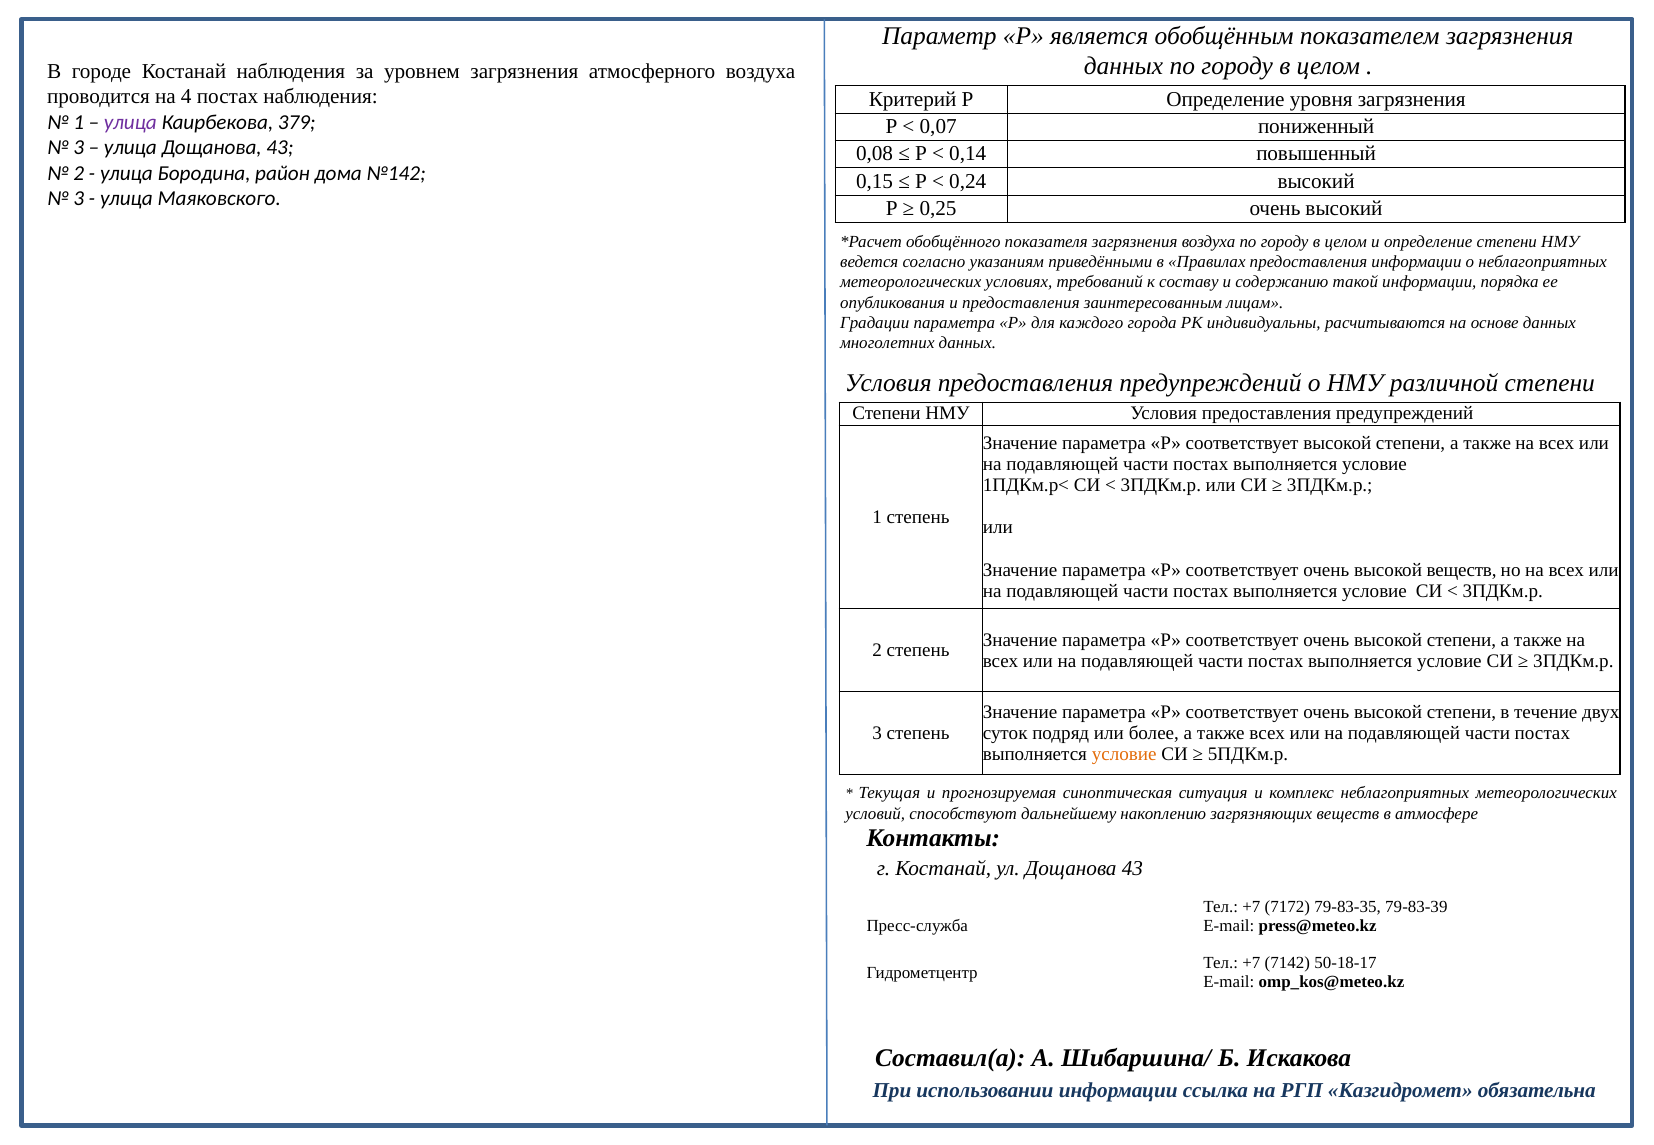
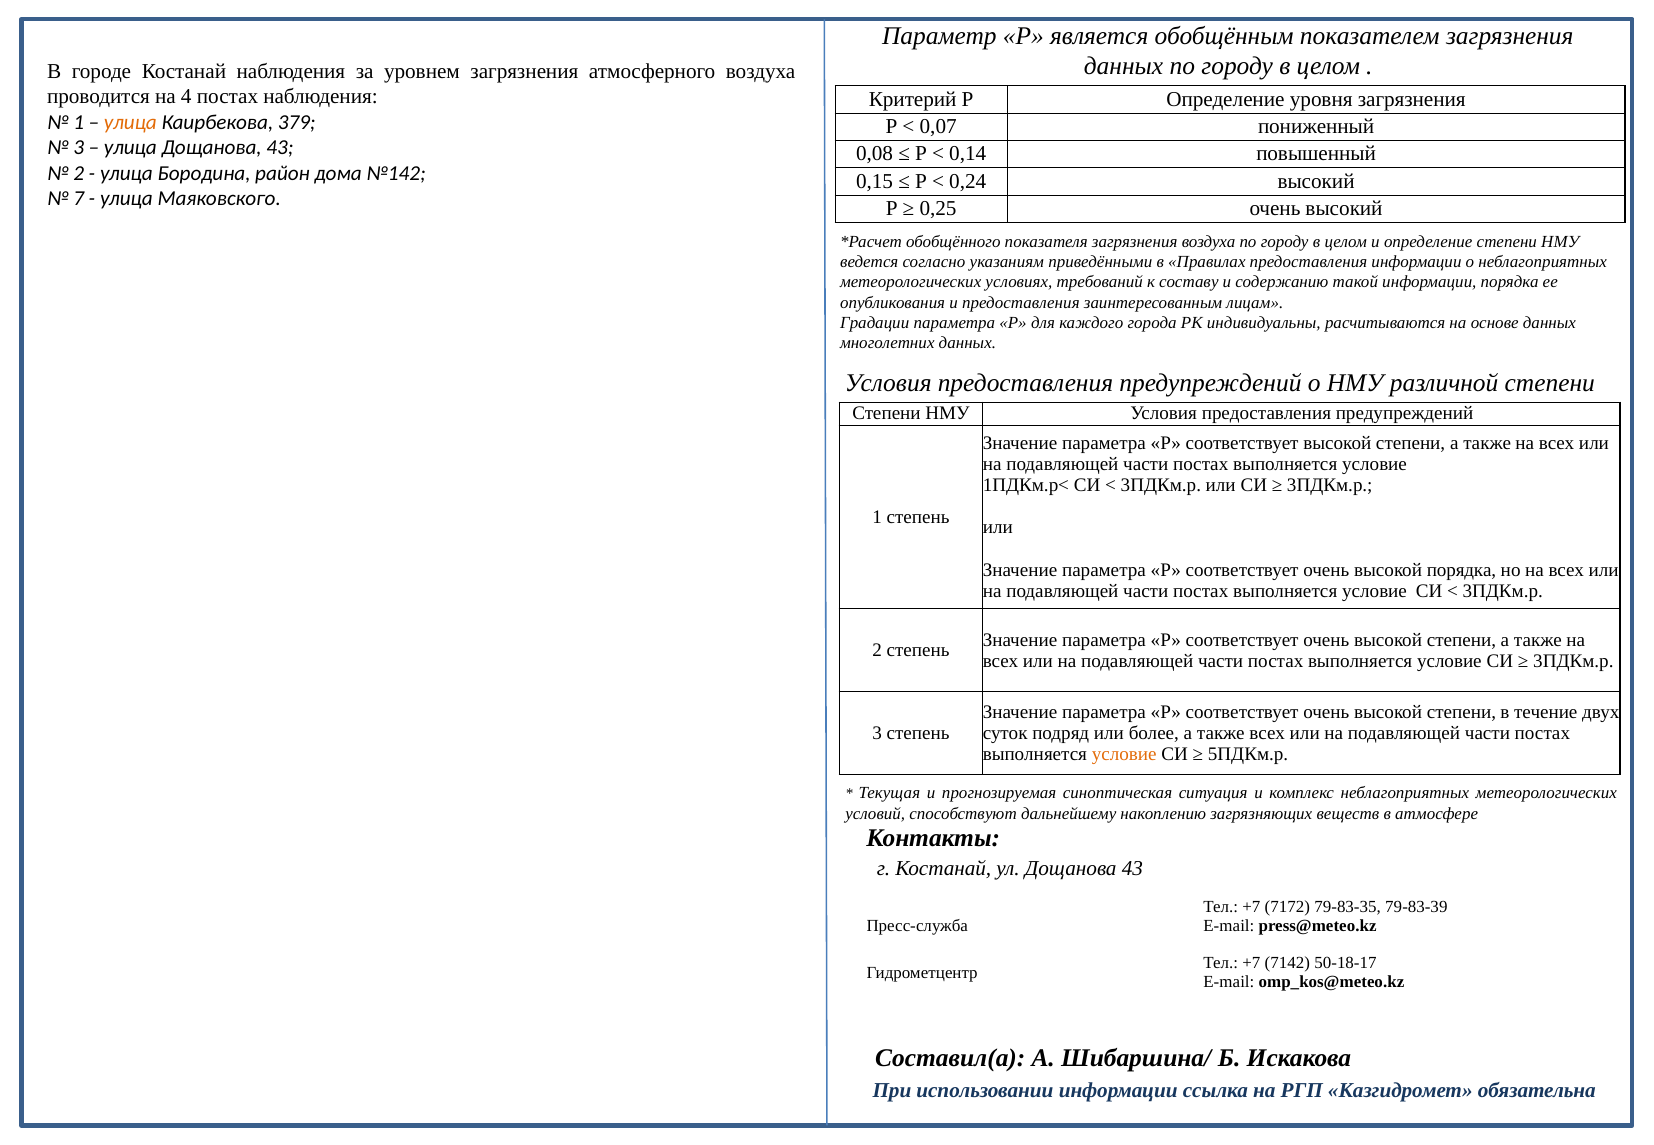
улица at (130, 122) colour: purple -> orange
3 at (79, 199): 3 -> 7
высокой веществ: веществ -> порядка
